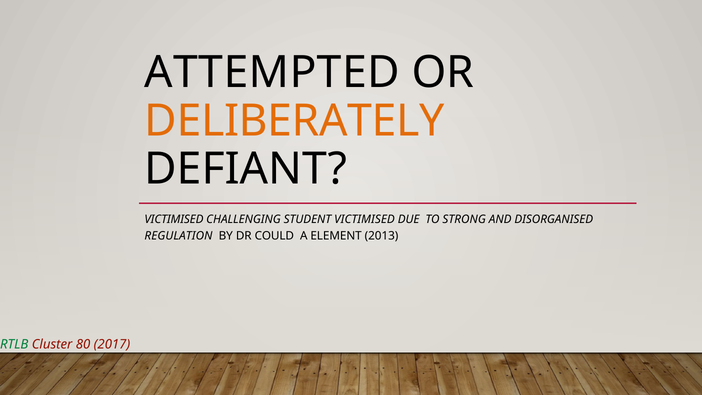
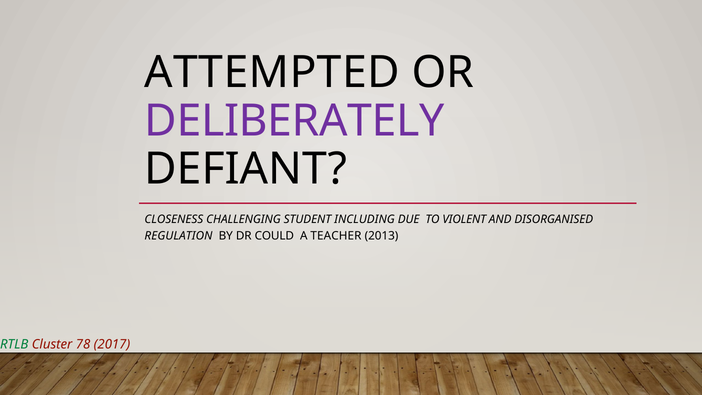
DELIBERATELY colour: orange -> purple
VICTIMISED at (174, 219): VICTIMISED -> CLOSENESS
STUDENT VICTIMISED: VICTIMISED -> INCLUDING
STRONG: STRONG -> VIOLENT
ELEMENT: ELEMENT -> TEACHER
80: 80 -> 78
